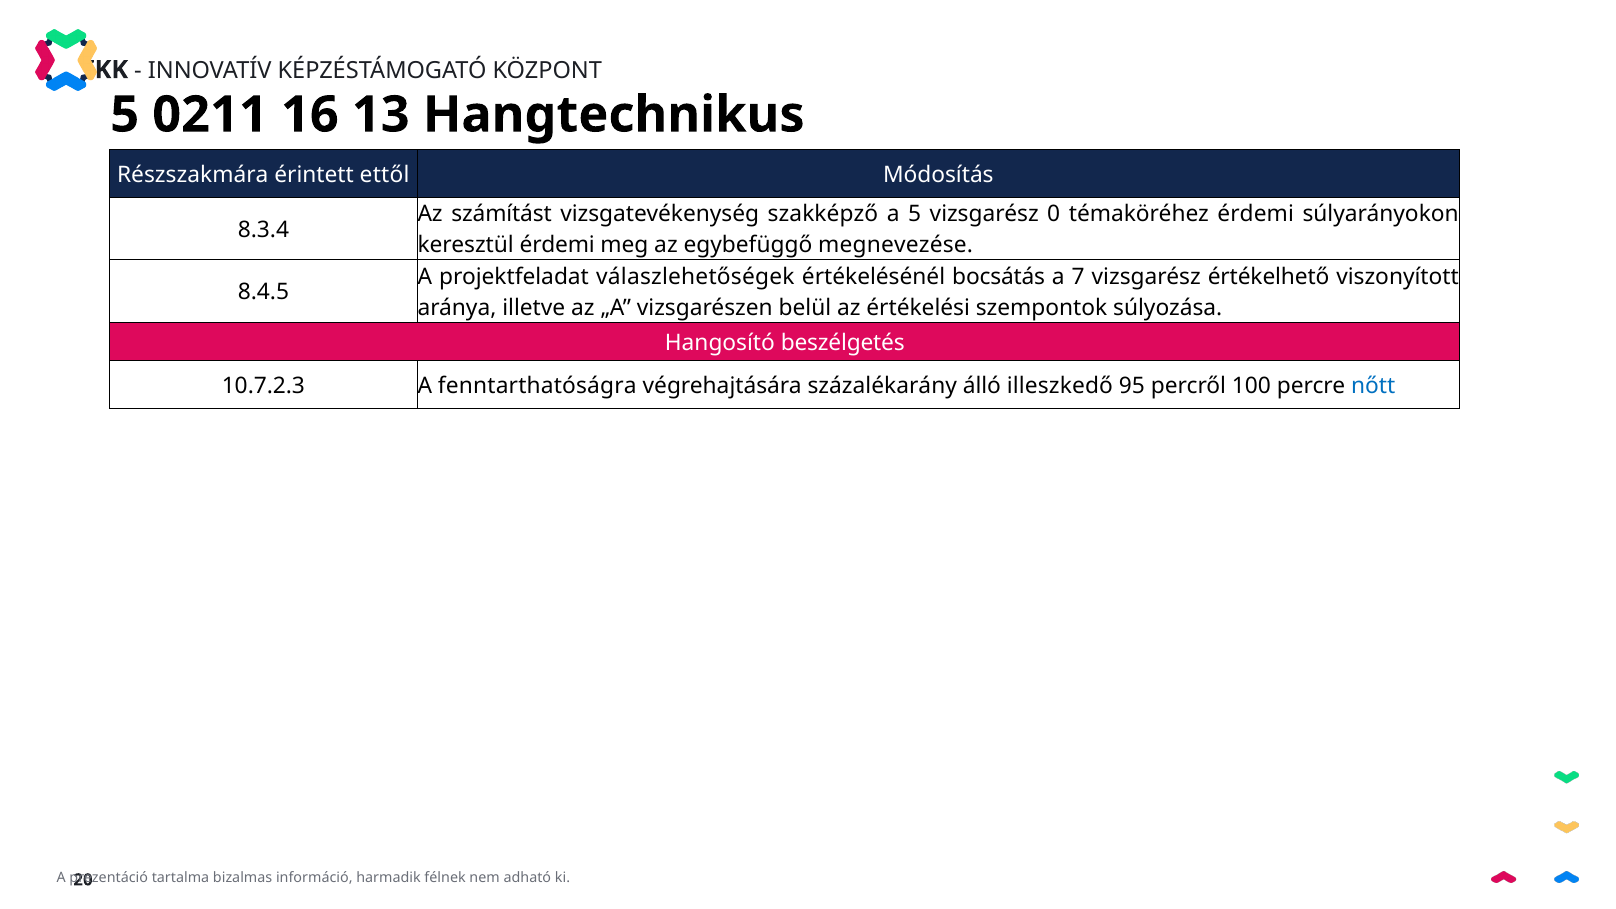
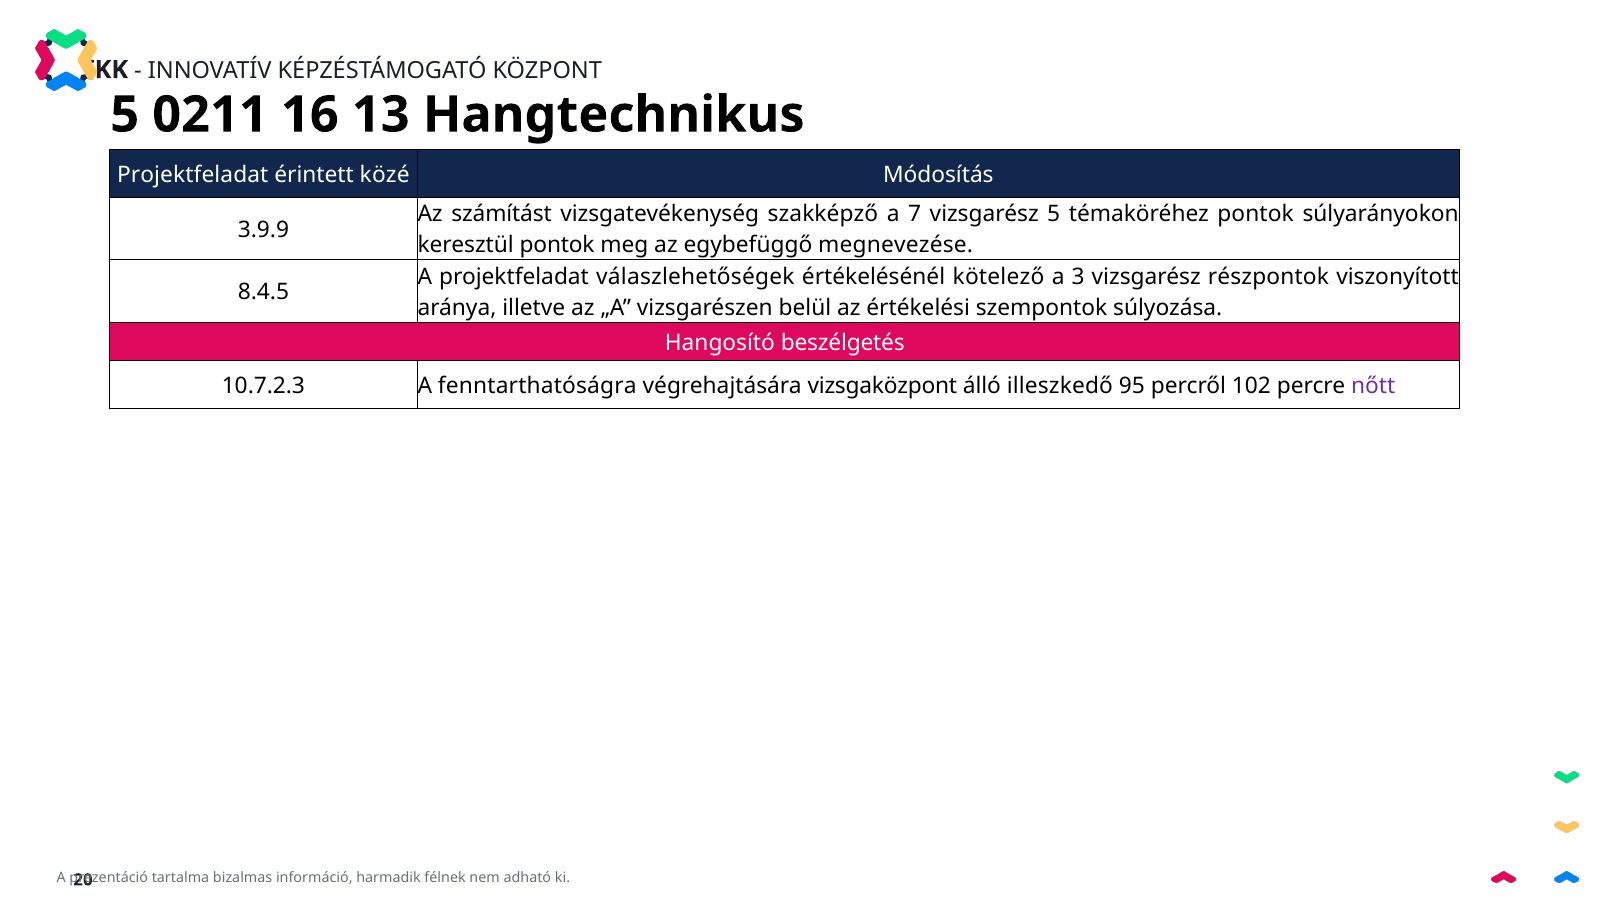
Részszakmára at (193, 175): Részszakmára -> Projektfeladat
ettől: ettől -> közé
a 5: 5 -> 7
vizsgarész 0: 0 -> 5
témaköréhez érdemi: érdemi -> pontok
8.3.4: 8.3.4 -> 3.9.9
keresztül érdemi: érdemi -> pontok
bocsátás: bocsátás -> kötelező
7: 7 -> 3
értékelhető: értékelhető -> részpontok
százalékarány: százalékarány -> vizsgaközpont
100: 100 -> 102
nőtt colour: blue -> purple
